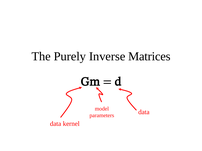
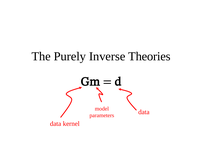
Matrices: Matrices -> Theories
